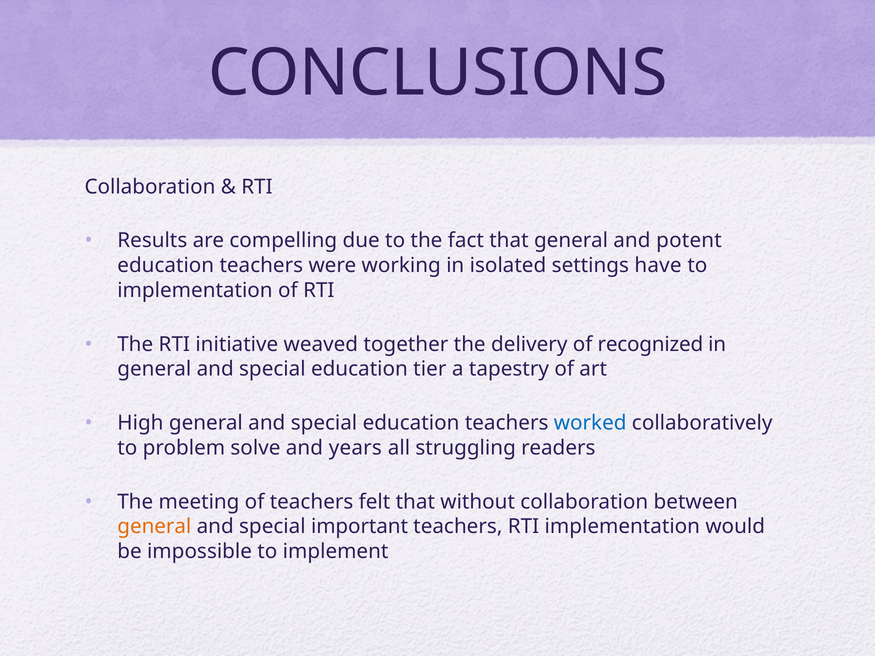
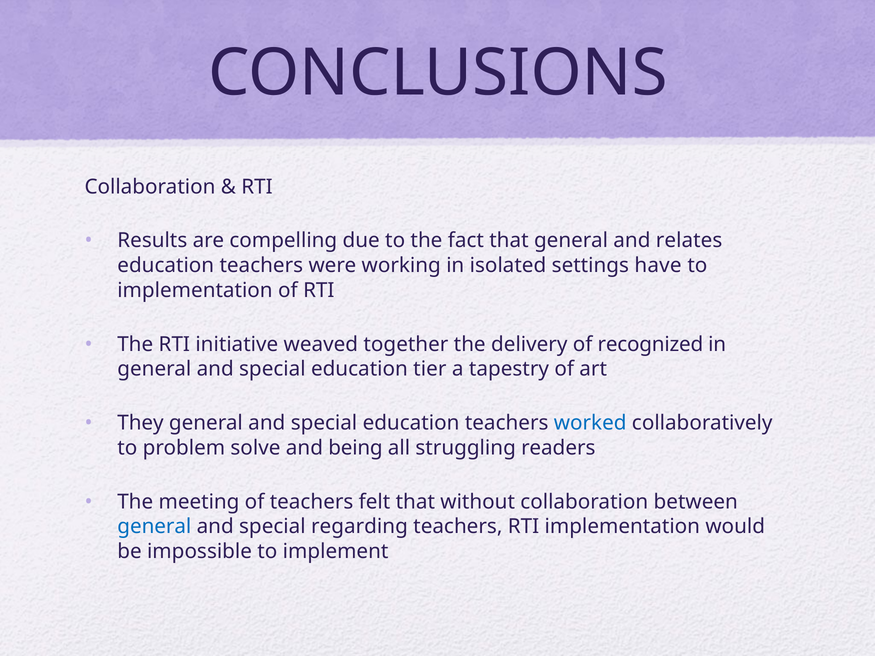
potent: potent -> relates
High: High -> They
years: years -> being
general at (154, 527) colour: orange -> blue
important: important -> regarding
